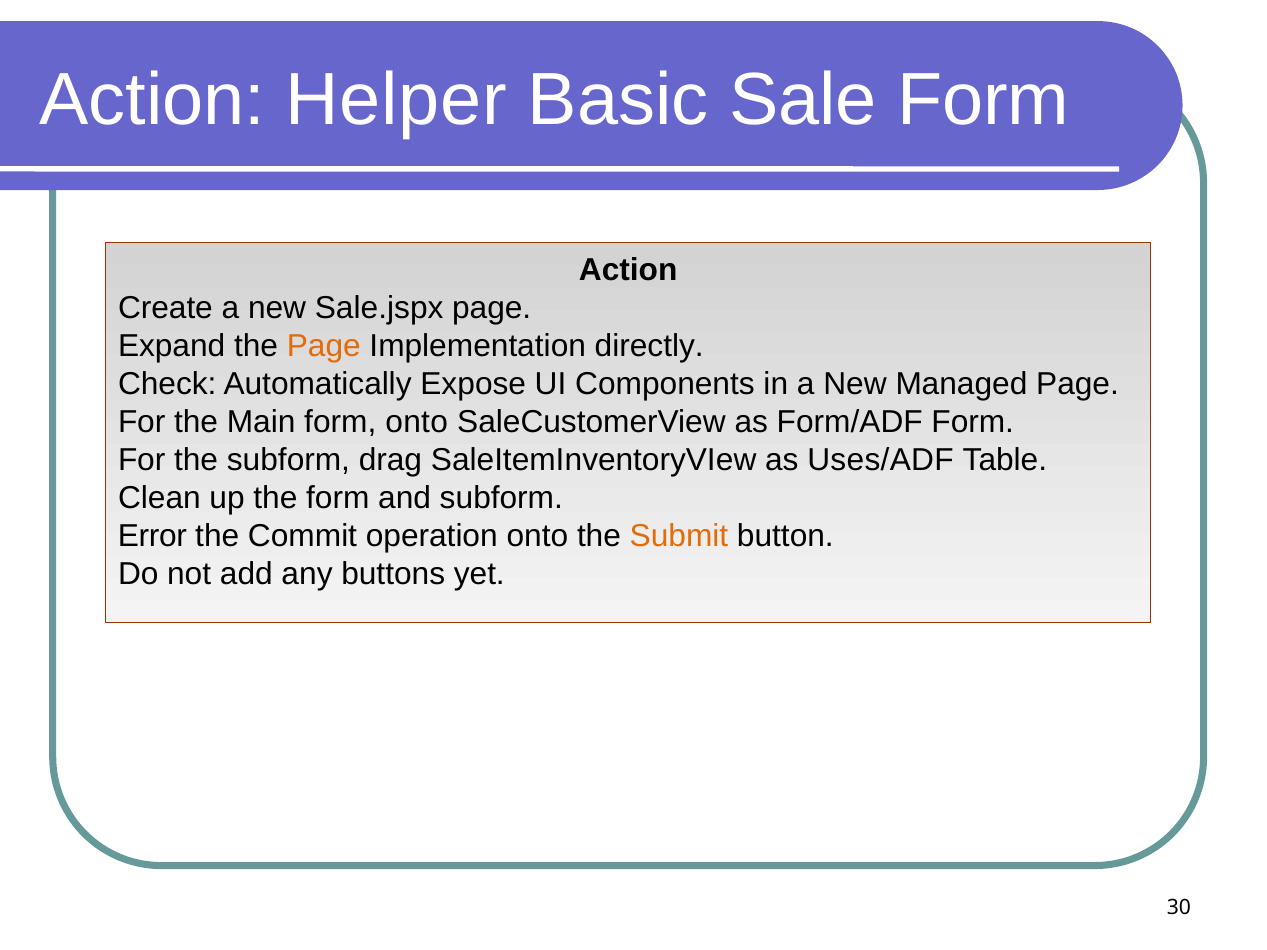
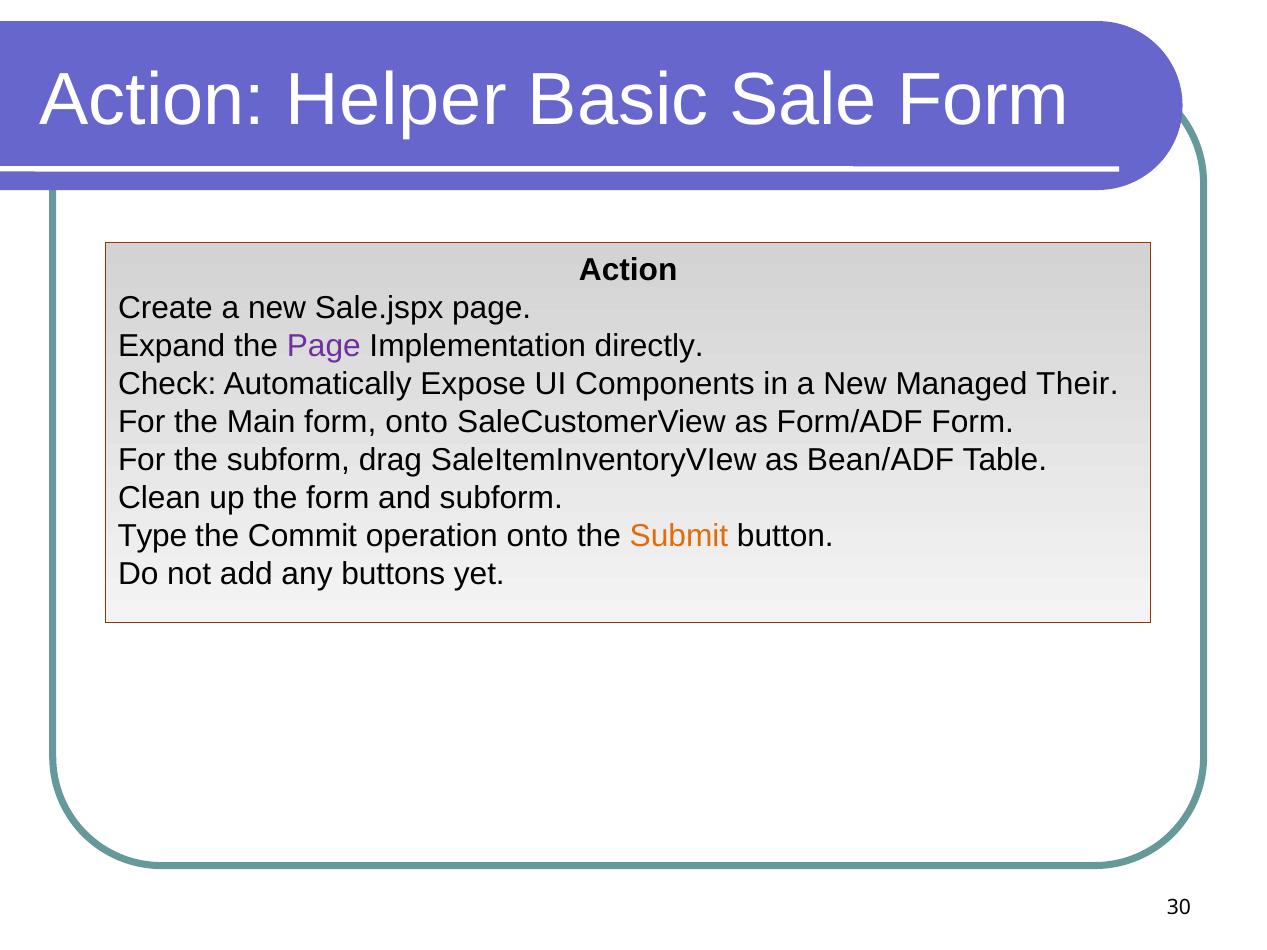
Page at (324, 346) colour: orange -> purple
Managed Page: Page -> Their
Uses/ADF: Uses/ADF -> Bean/ADF
Error: Error -> Type
